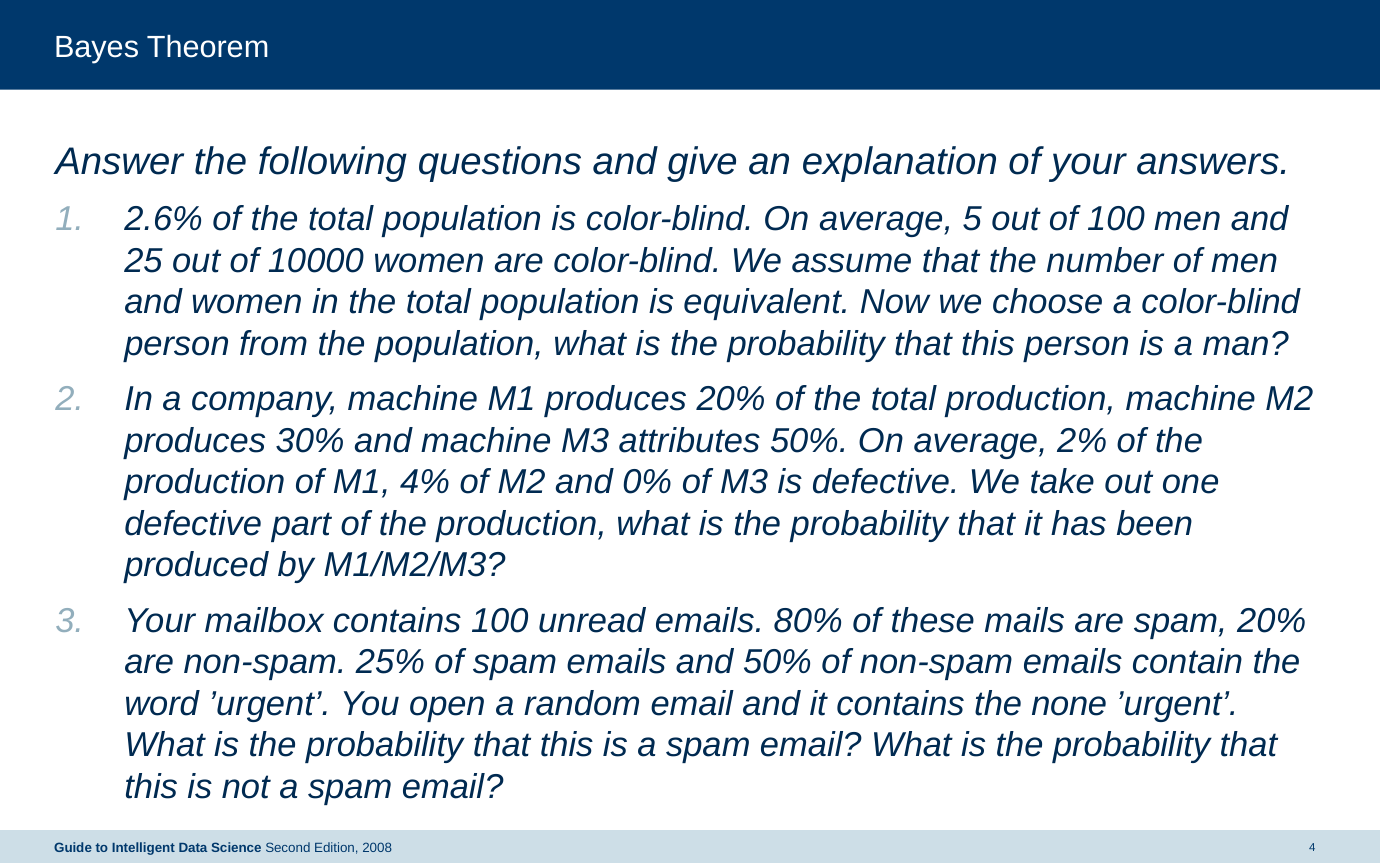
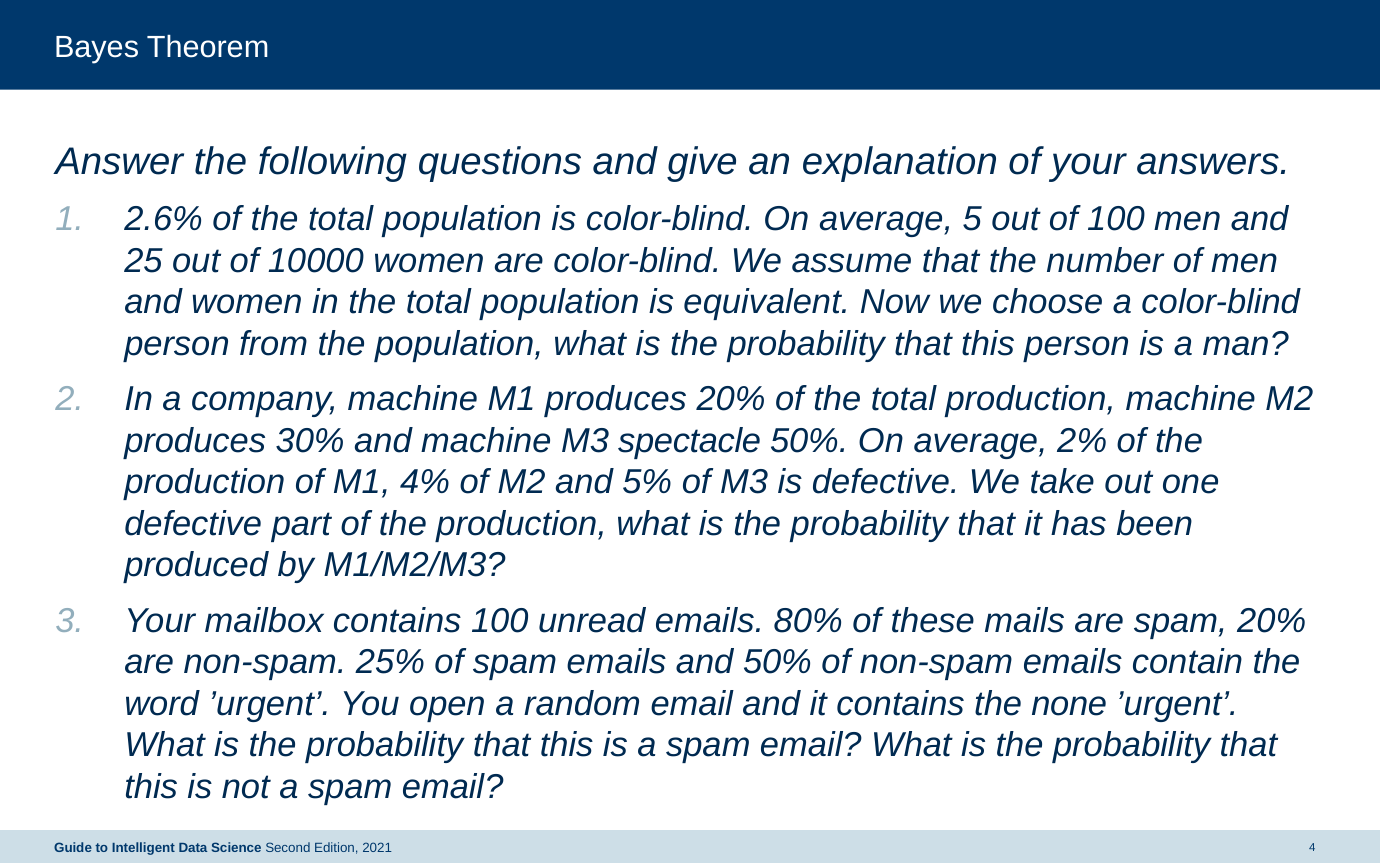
attributes: attributes -> spectacle
0%: 0% -> 5%
2008: 2008 -> 2021
